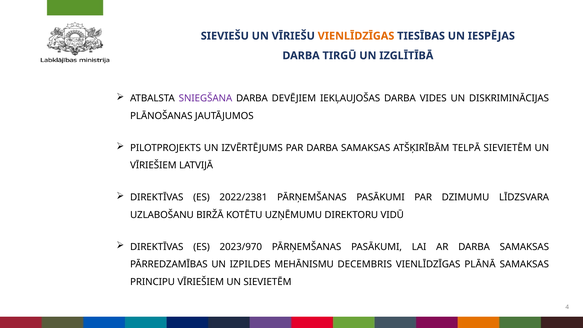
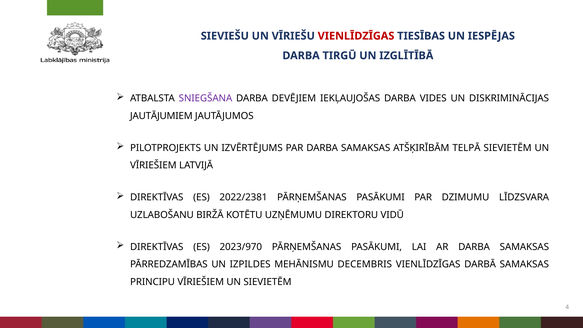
VIENLĪDZĪGAS at (356, 36) colour: orange -> red
PLĀNOŠANAS: PLĀNOŠANAS -> JAUTĀJUMIEM
PLĀNĀ: PLĀNĀ -> DARBĀ
